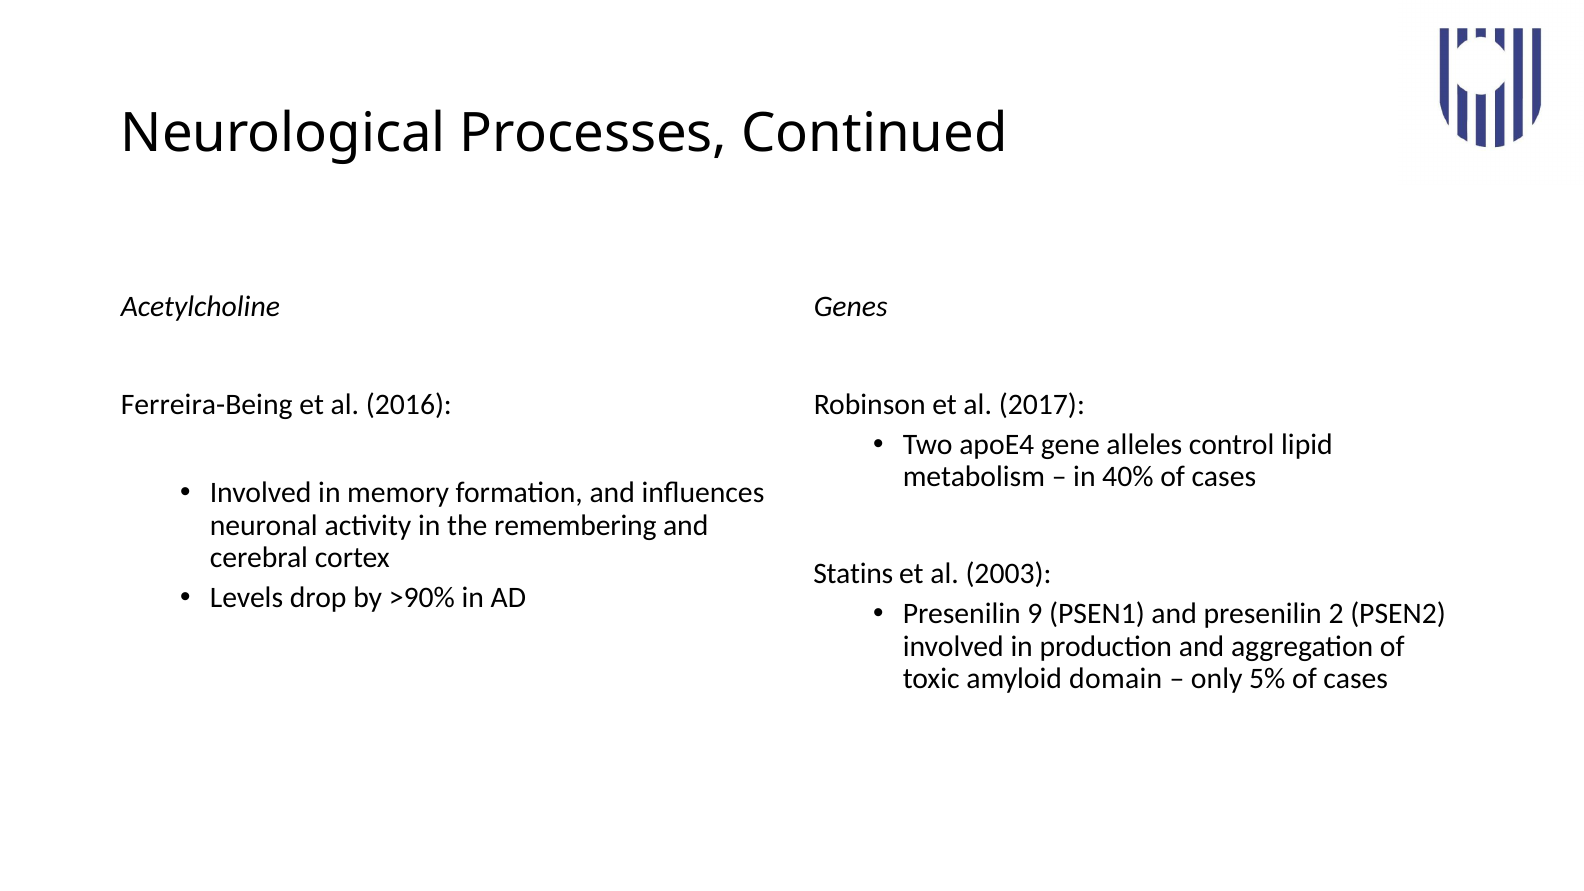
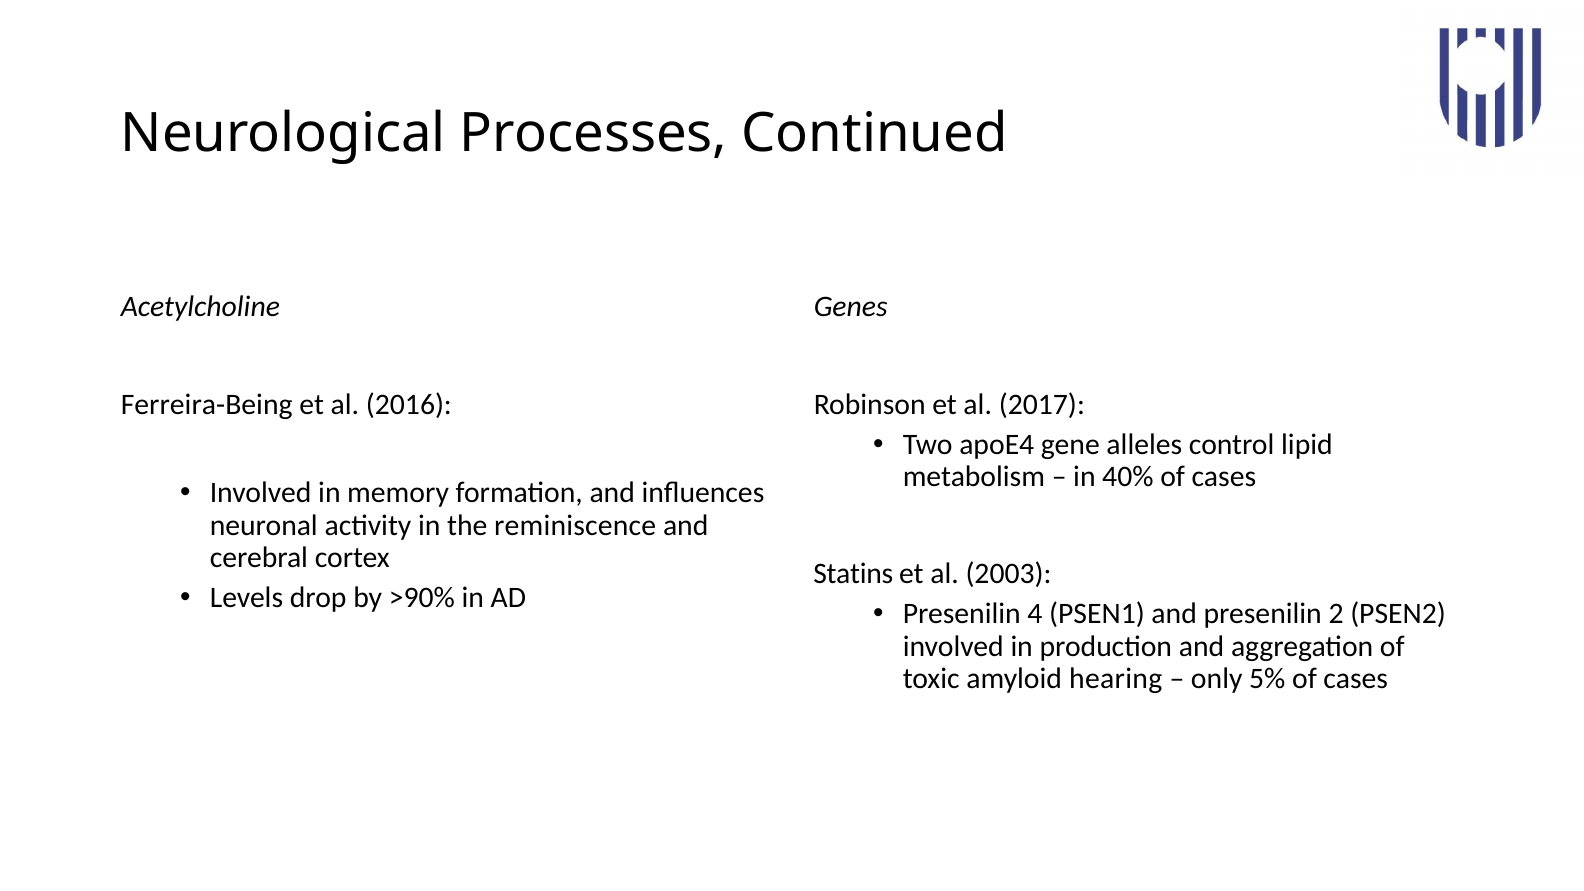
remembering: remembering -> reminiscence
9: 9 -> 4
domain: domain -> hearing
